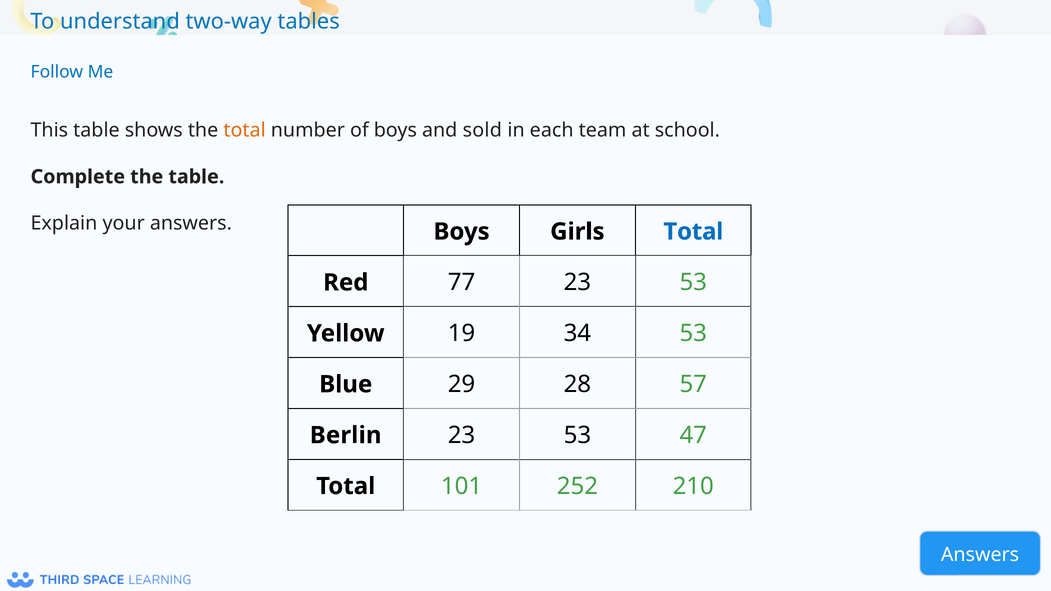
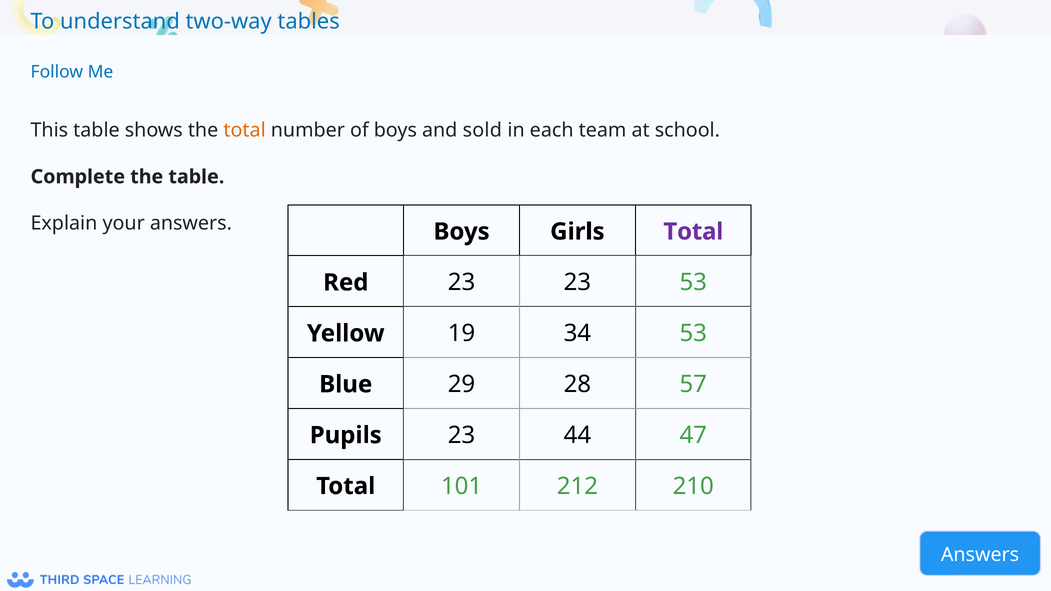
Total at (693, 232) colour: blue -> purple
Red 77: 77 -> 23
Berlin: Berlin -> Pupils
23 53: 53 -> 44
252: 252 -> 212
